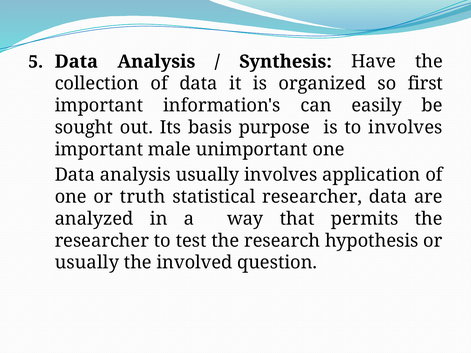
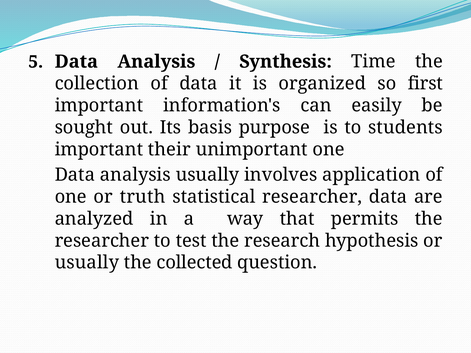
Have: Have -> Time
to involves: involves -> students
male: male -> their
involved: involved -> collected
